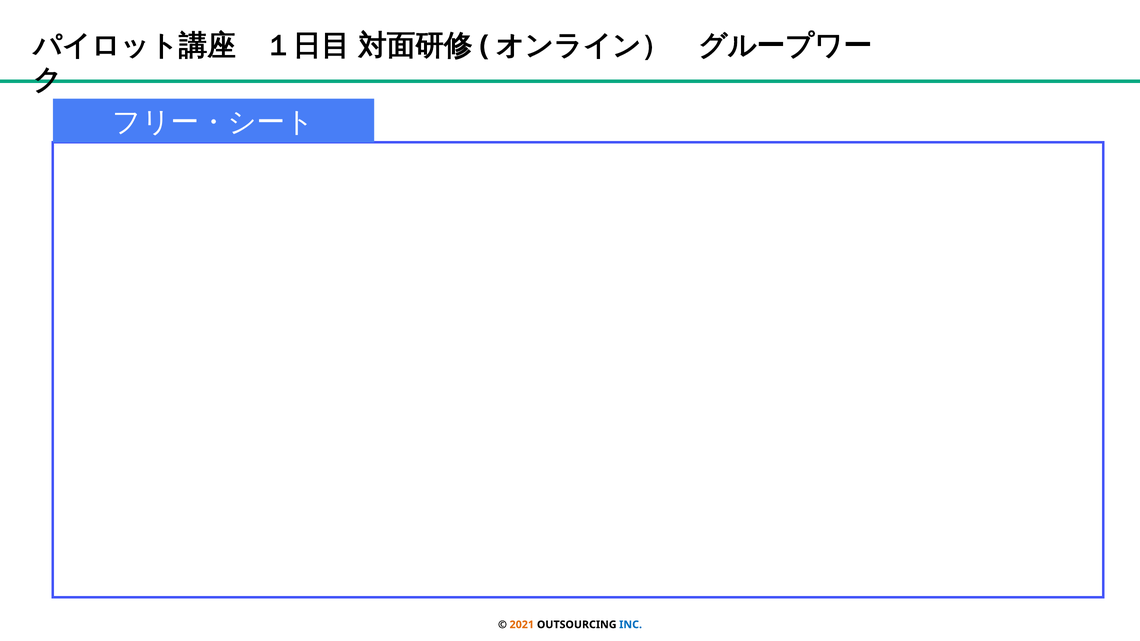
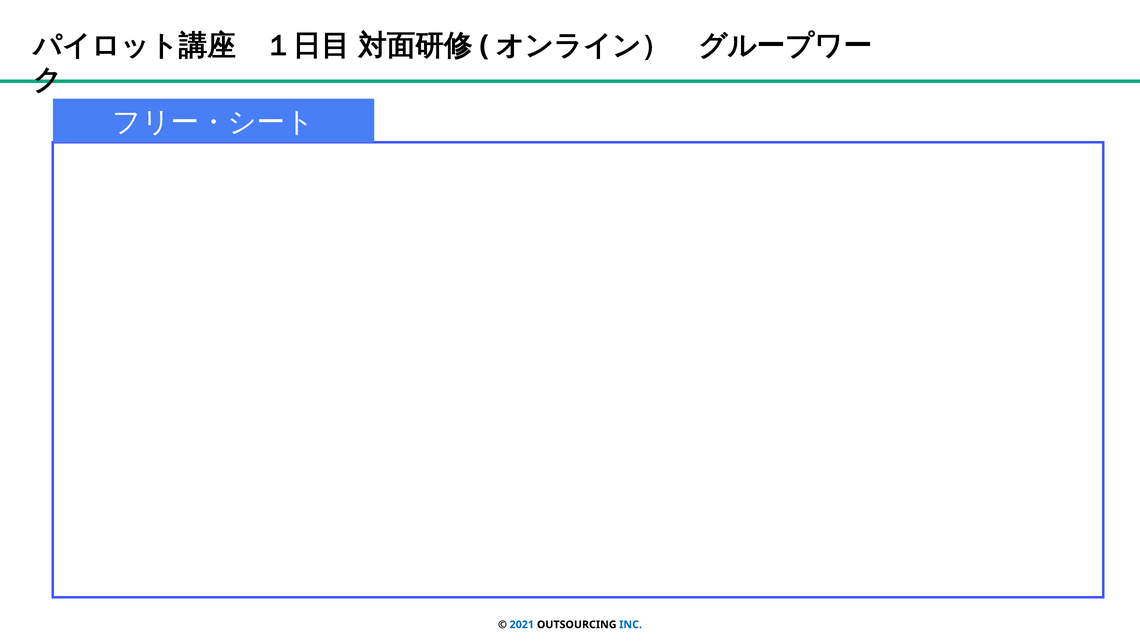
2021 colour: orange -> blue
